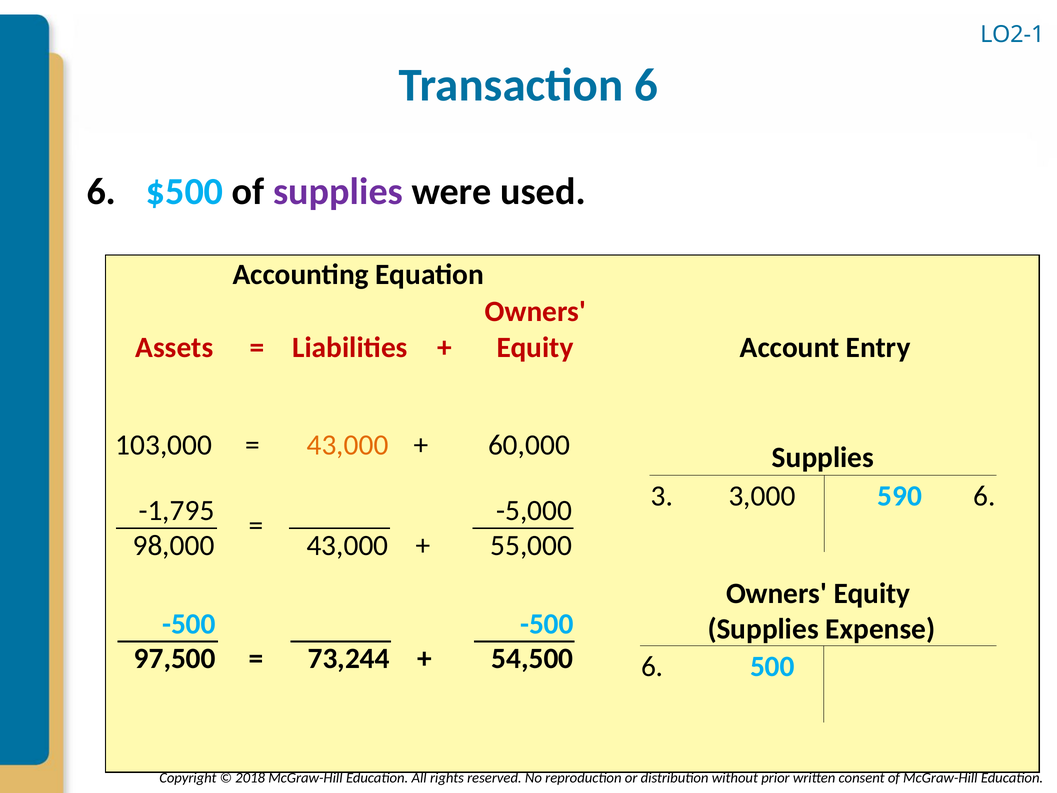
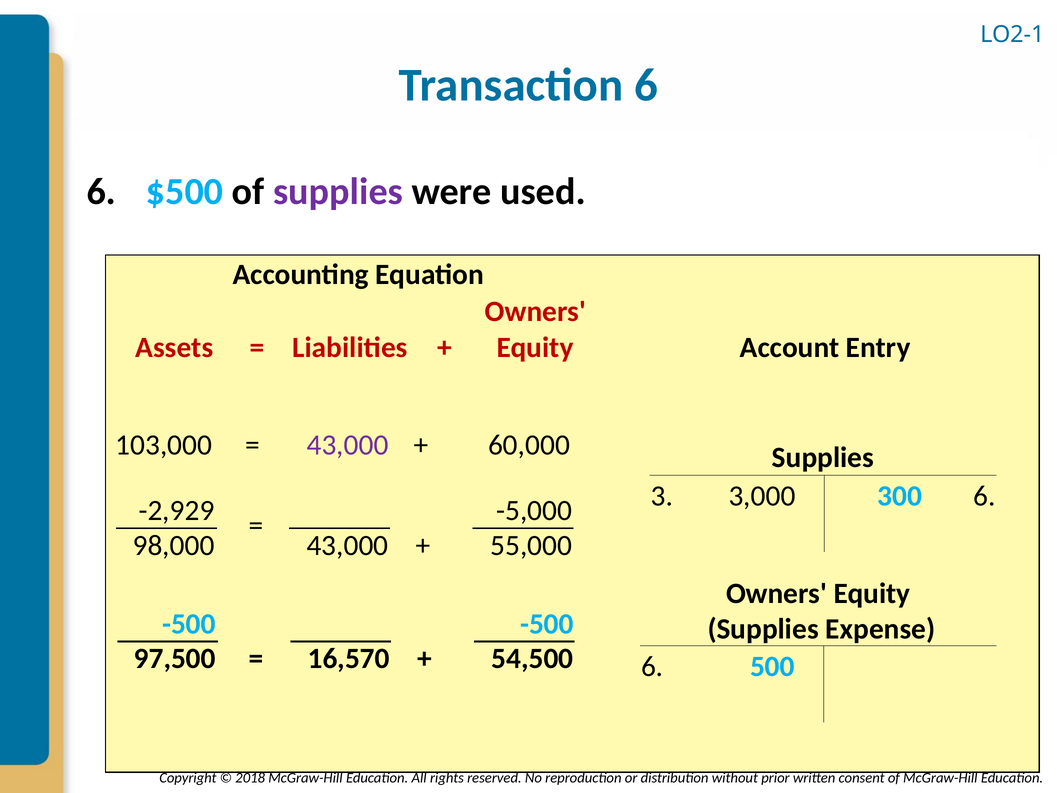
43,000 at (348, 445) colour: orange -> purple
590: 590 -> 300
-1,795: -1,795 -> -2,929
73,244: 73,244 -> 16,570
